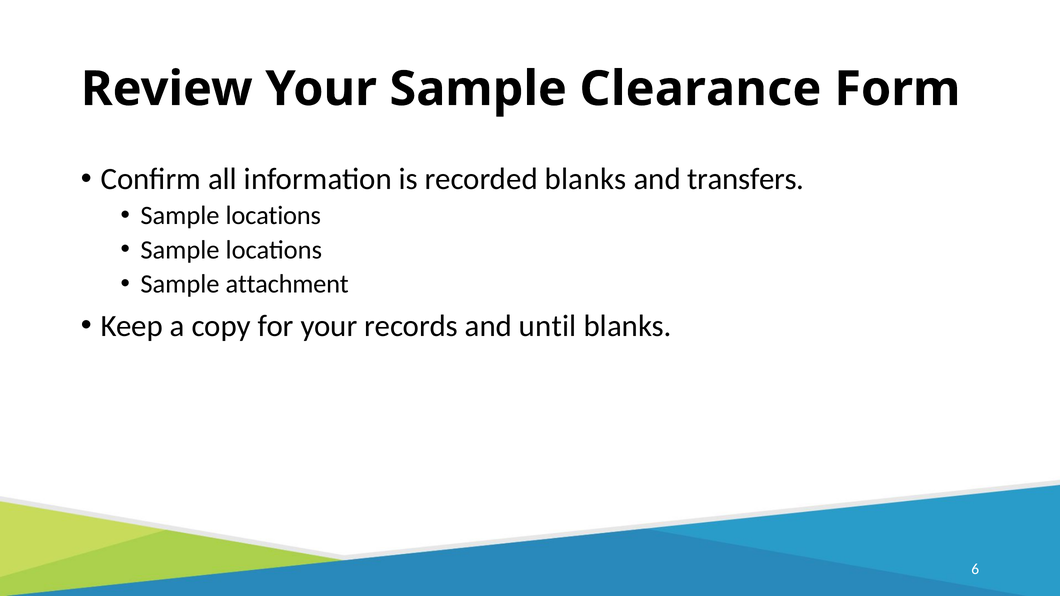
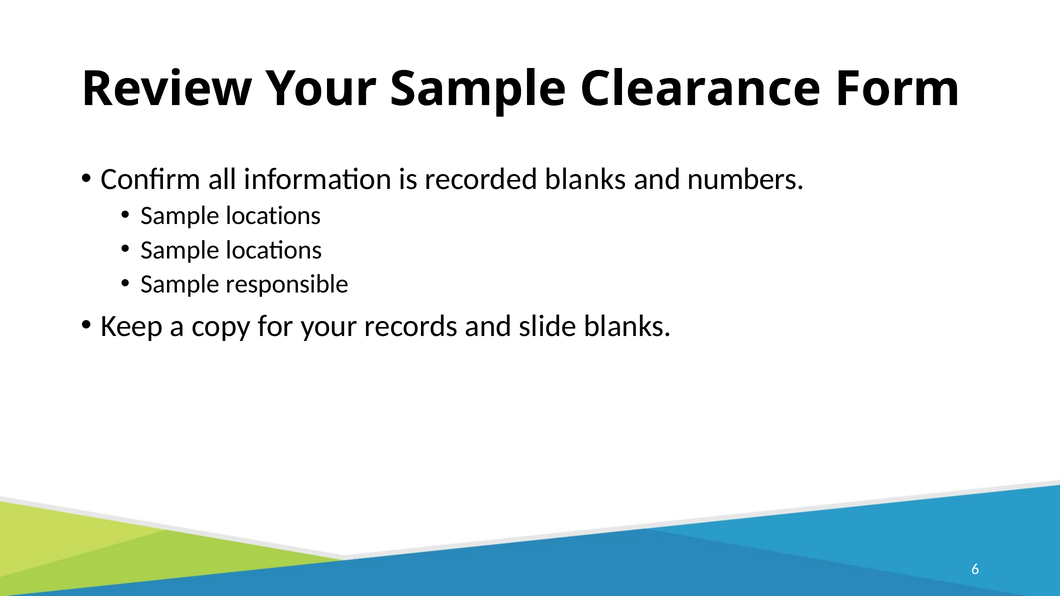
transfers: transfers -> numbers
attachment: attachment -> responsible
until: until -> slide
